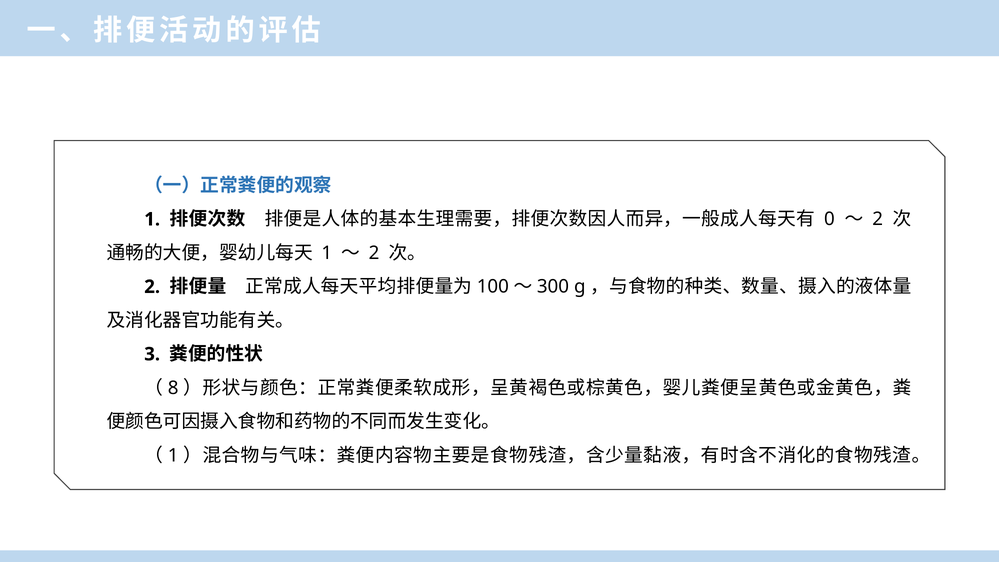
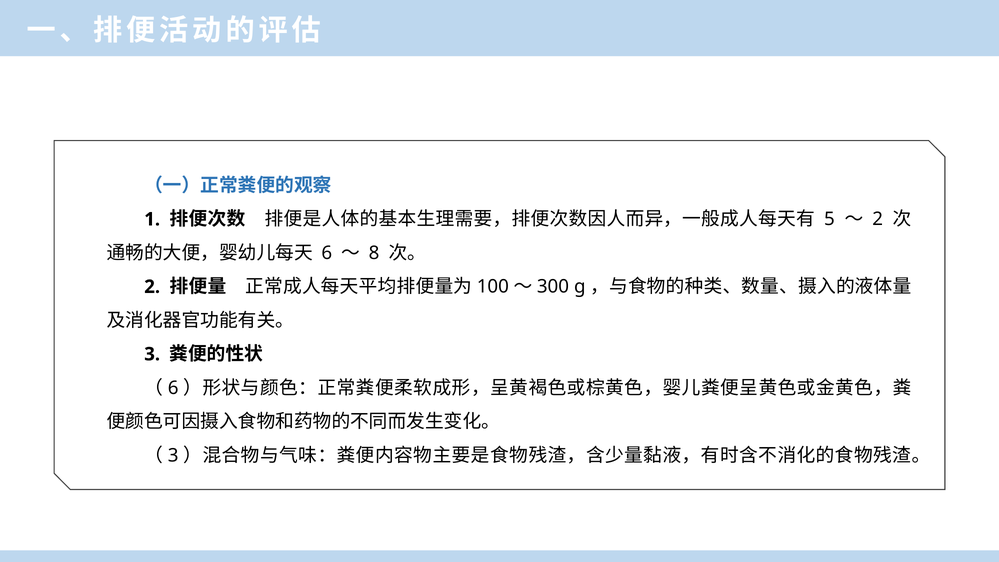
0: 0 -> 5
1 at (327, 253): 1 -> 6
2 at (374, 253): 2 -> 8
8 at (173, 388): 8 -> 6
1 at (173, 455): 1 -> 3
